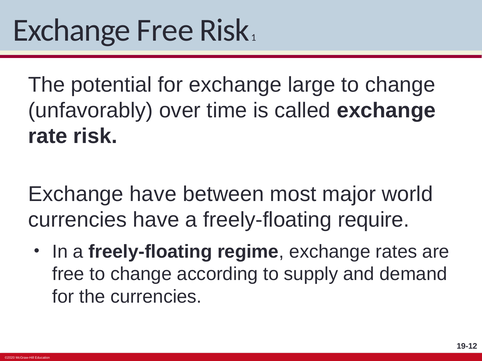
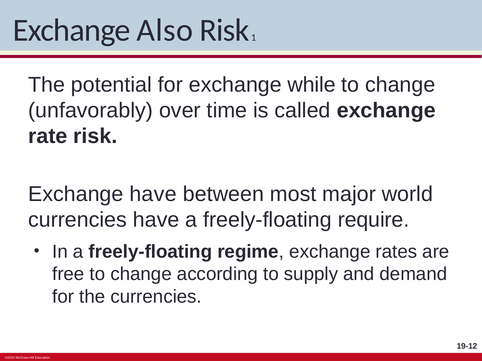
Exchange Free: Free -> Also
large: large -> while
